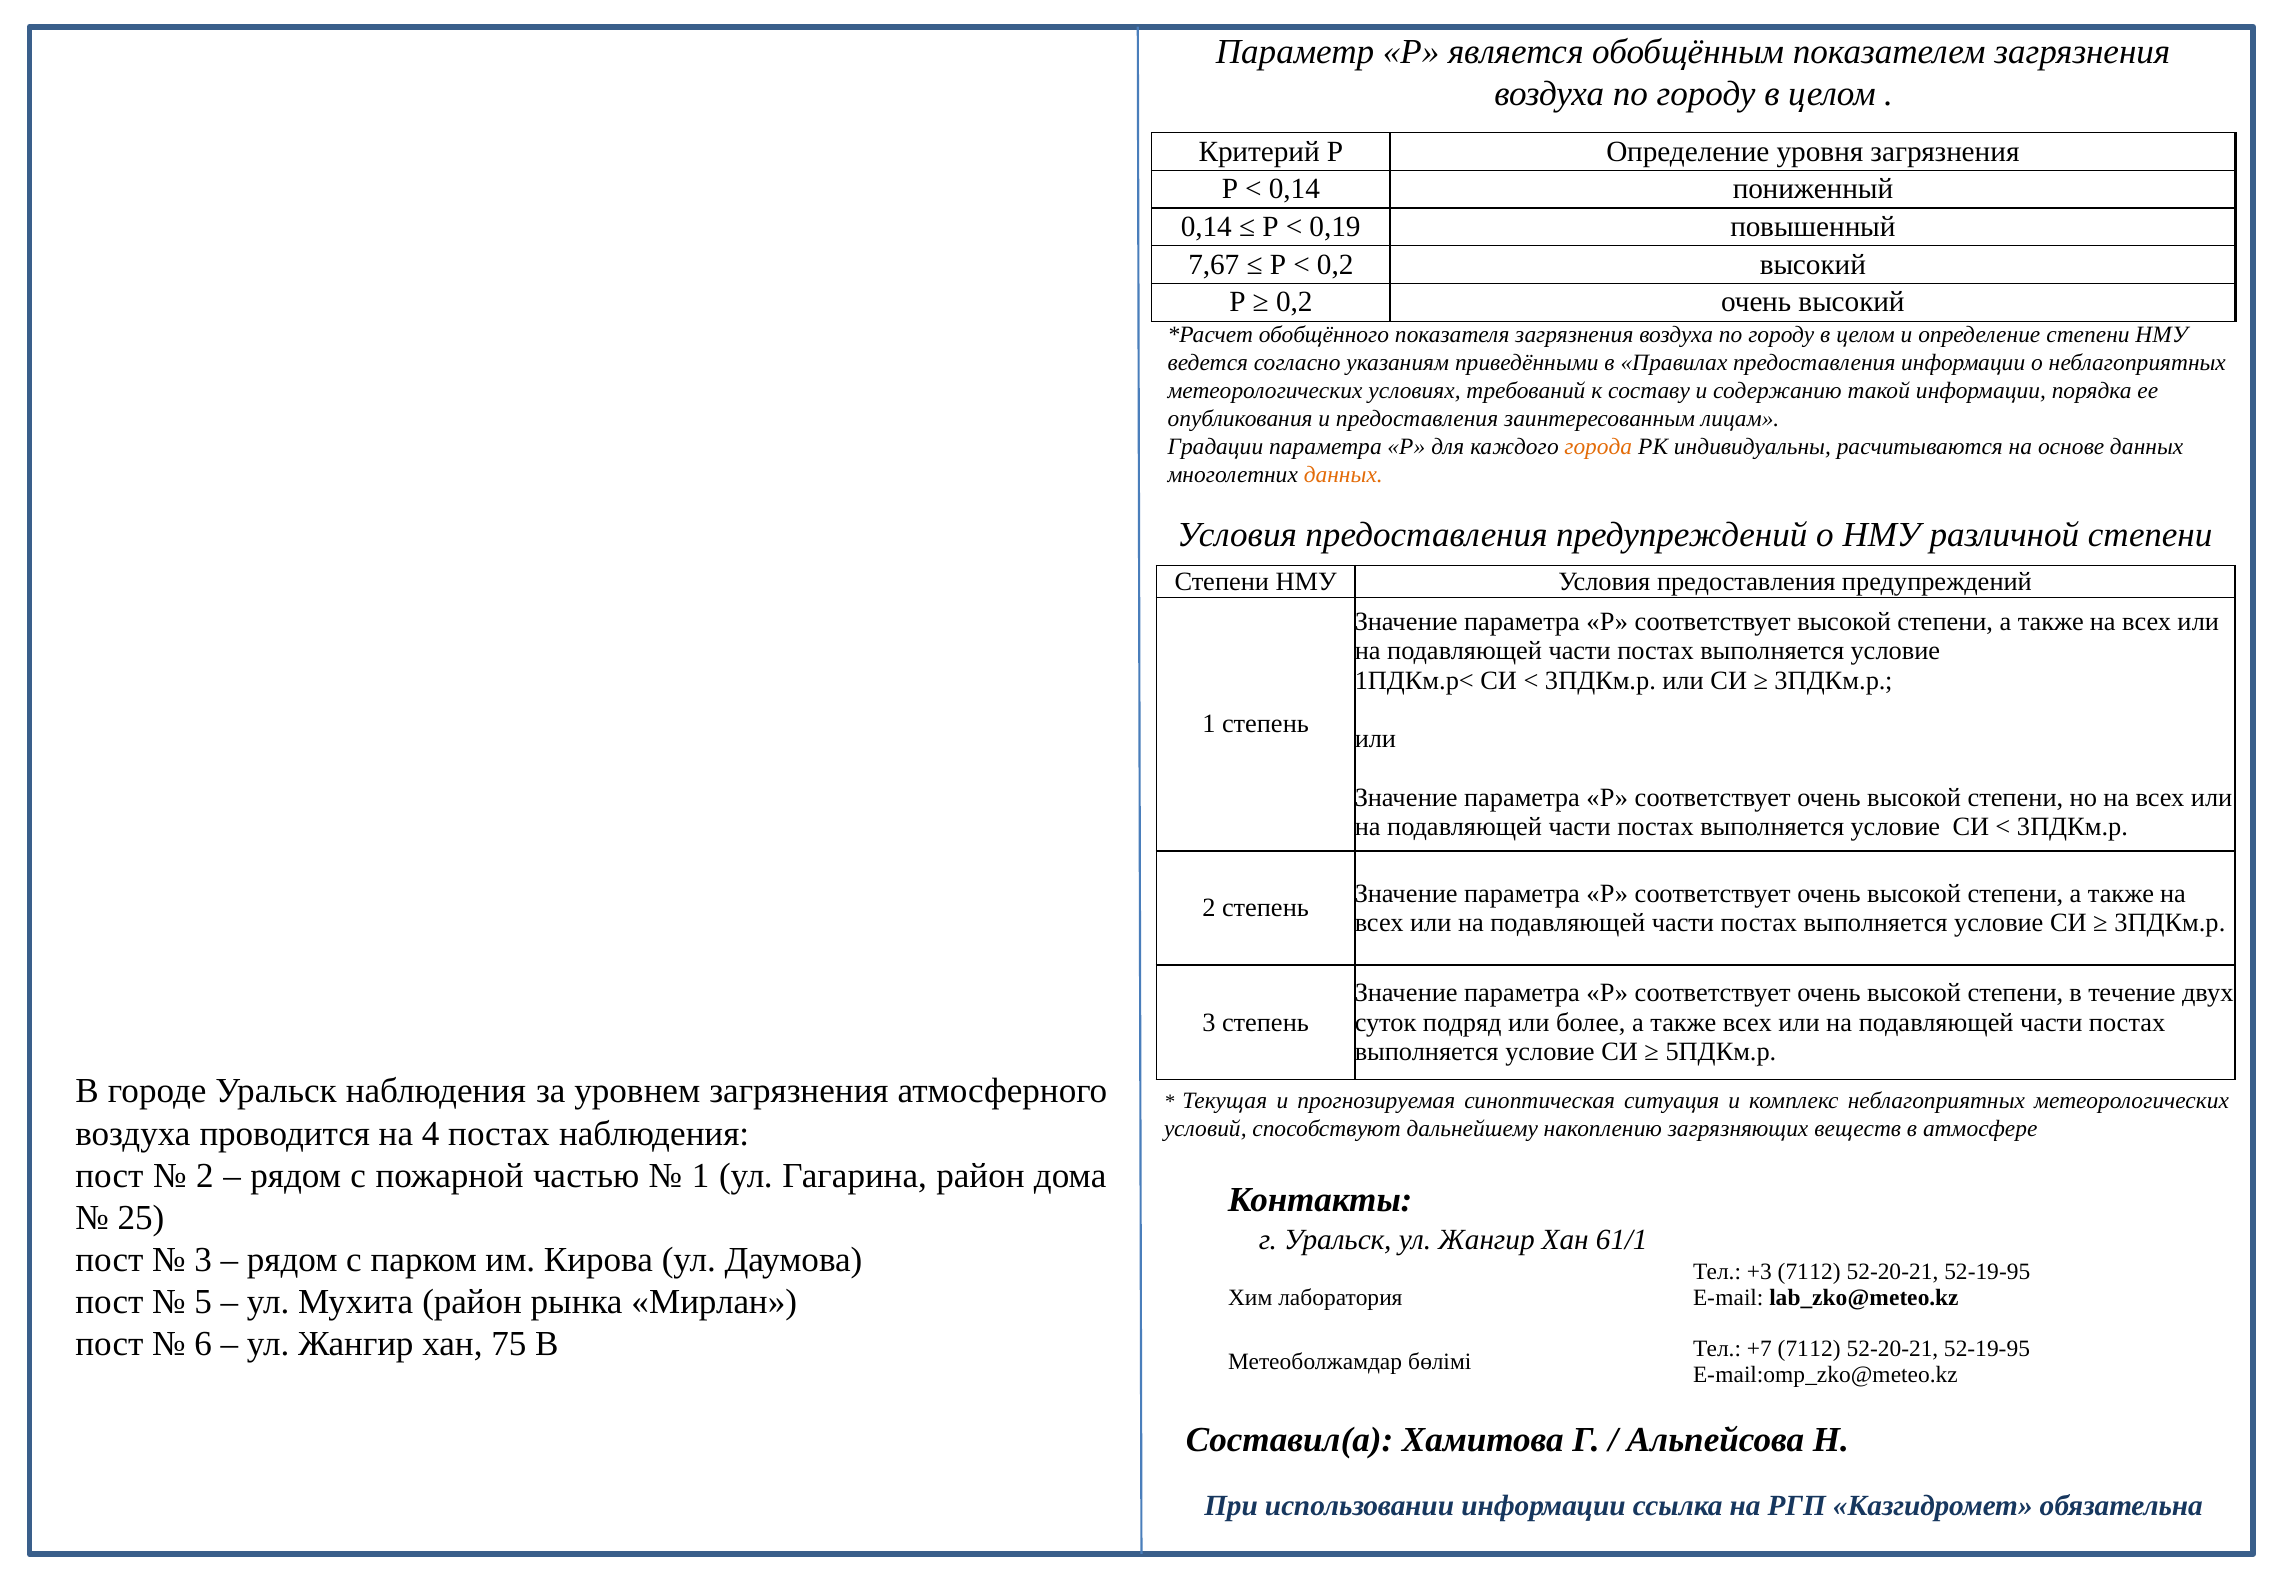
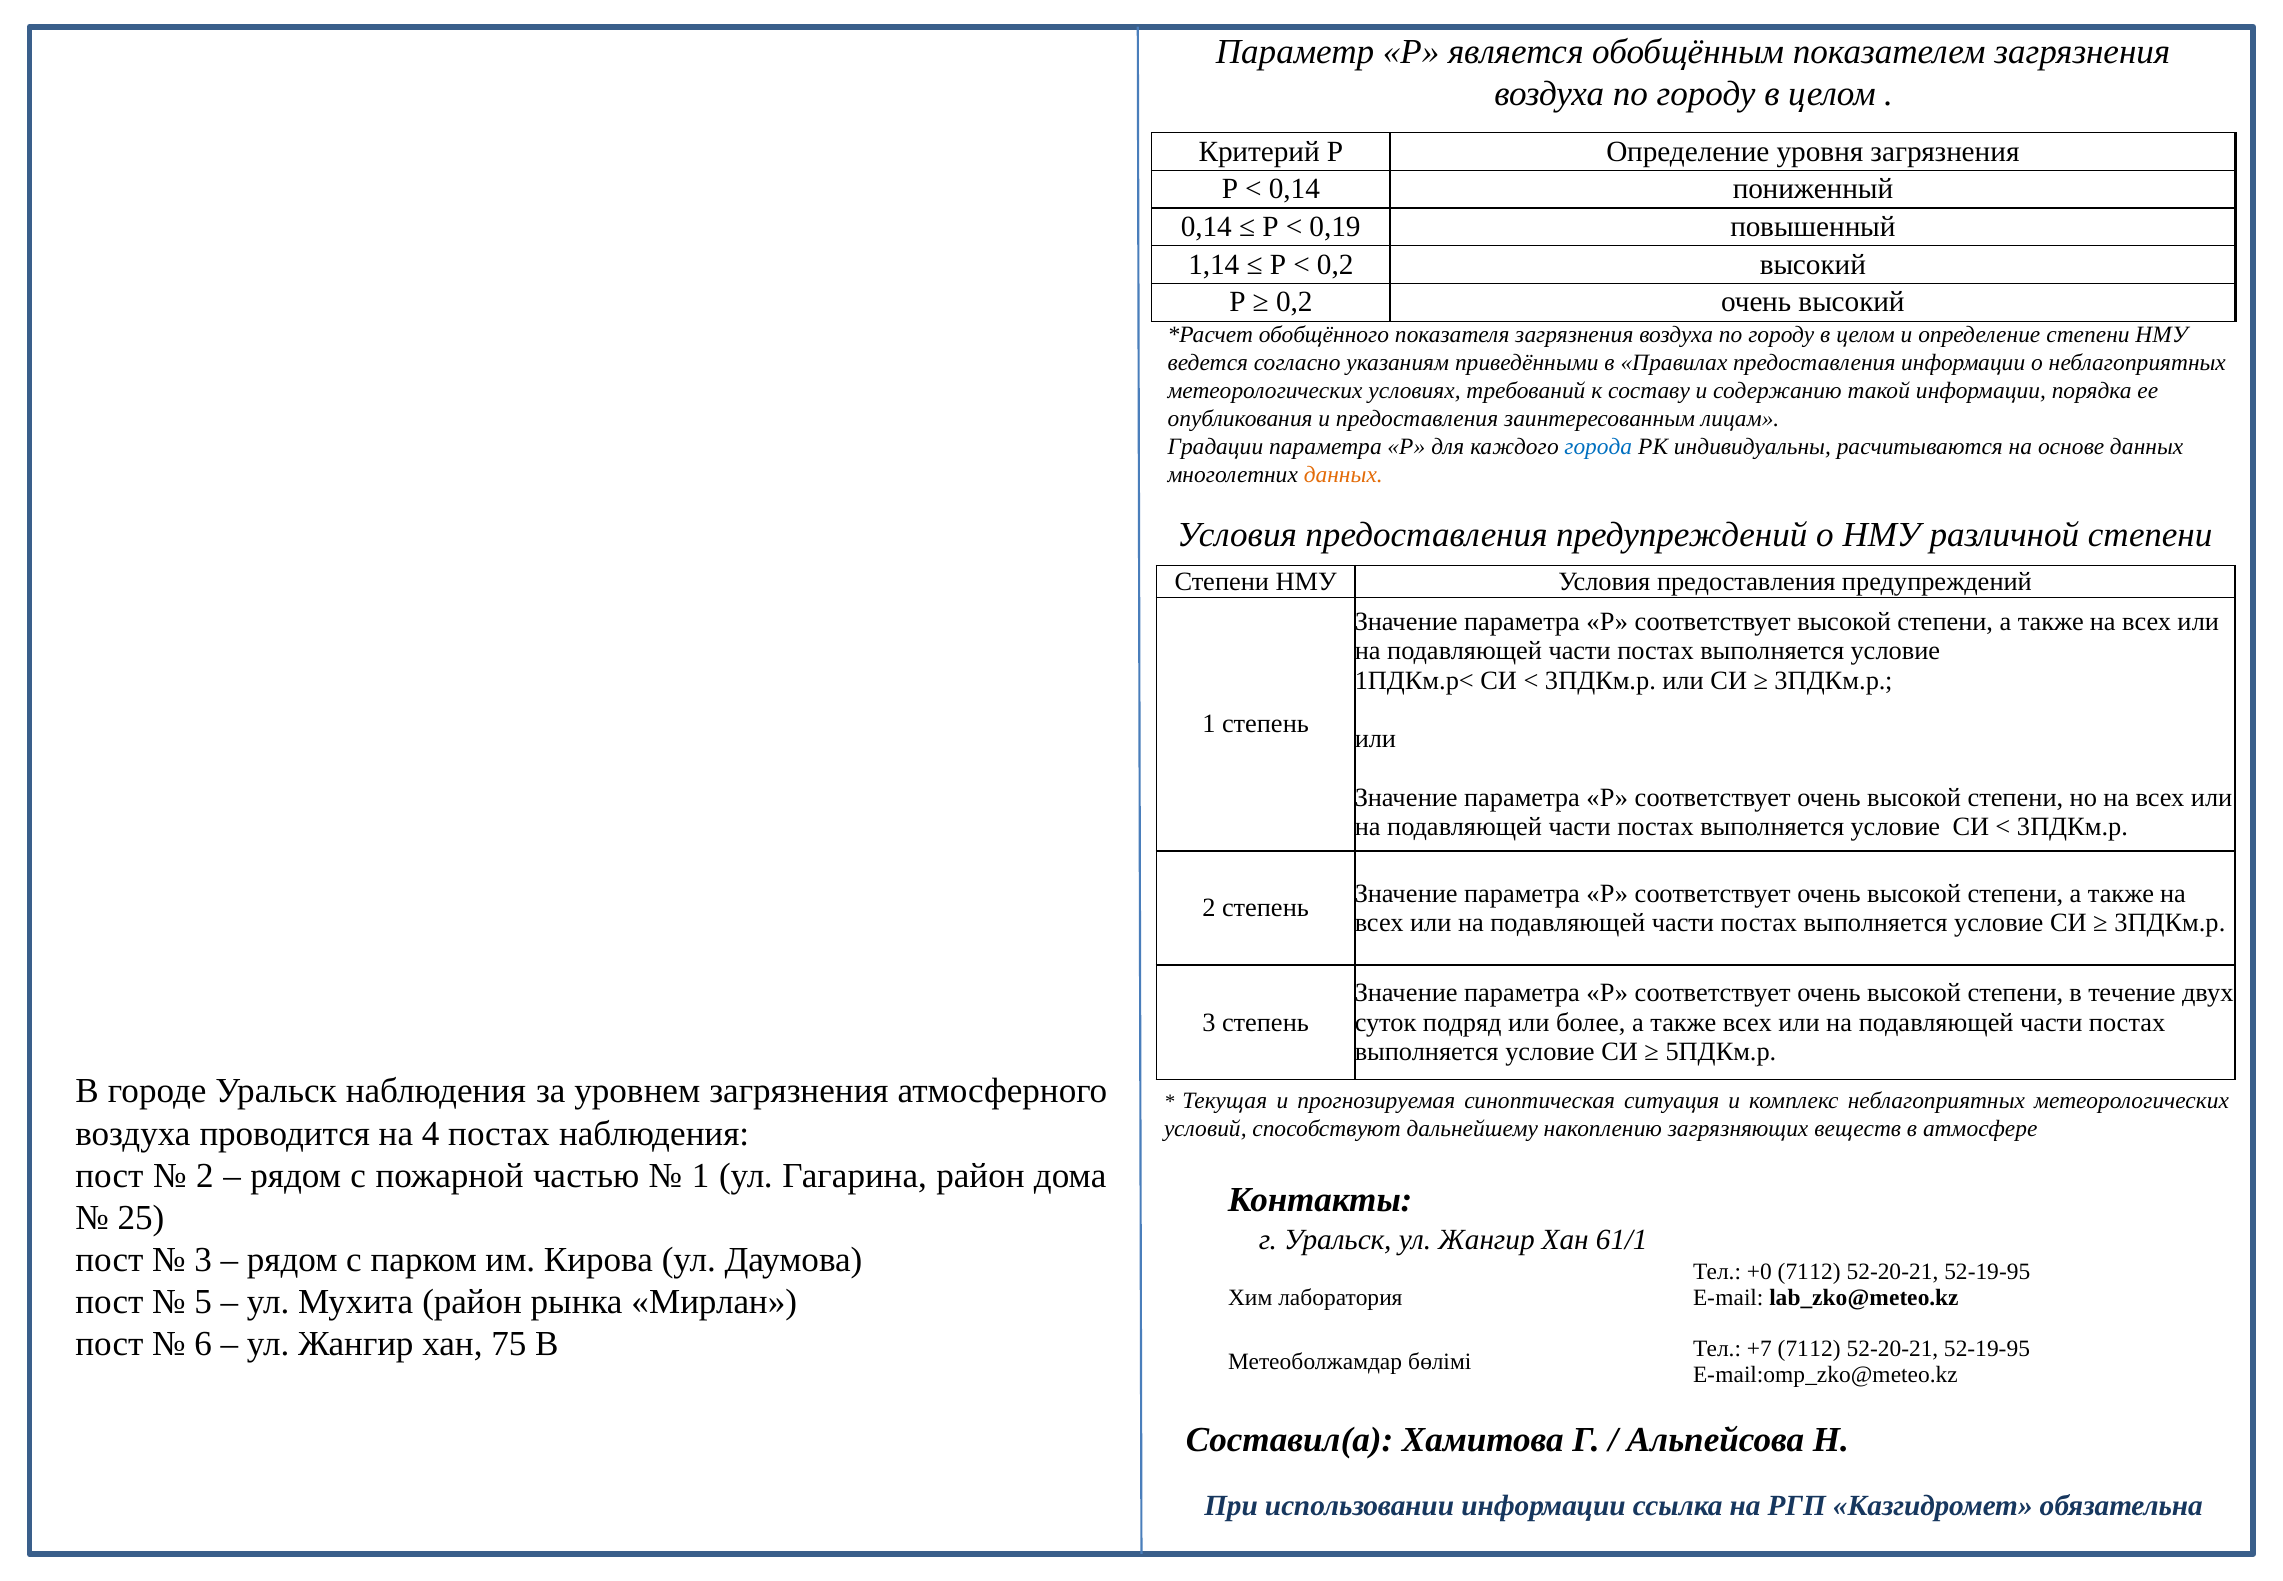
7,67: 7,67 -> 1,14
города colour: orange -> blue
+3: +3 -> +0
